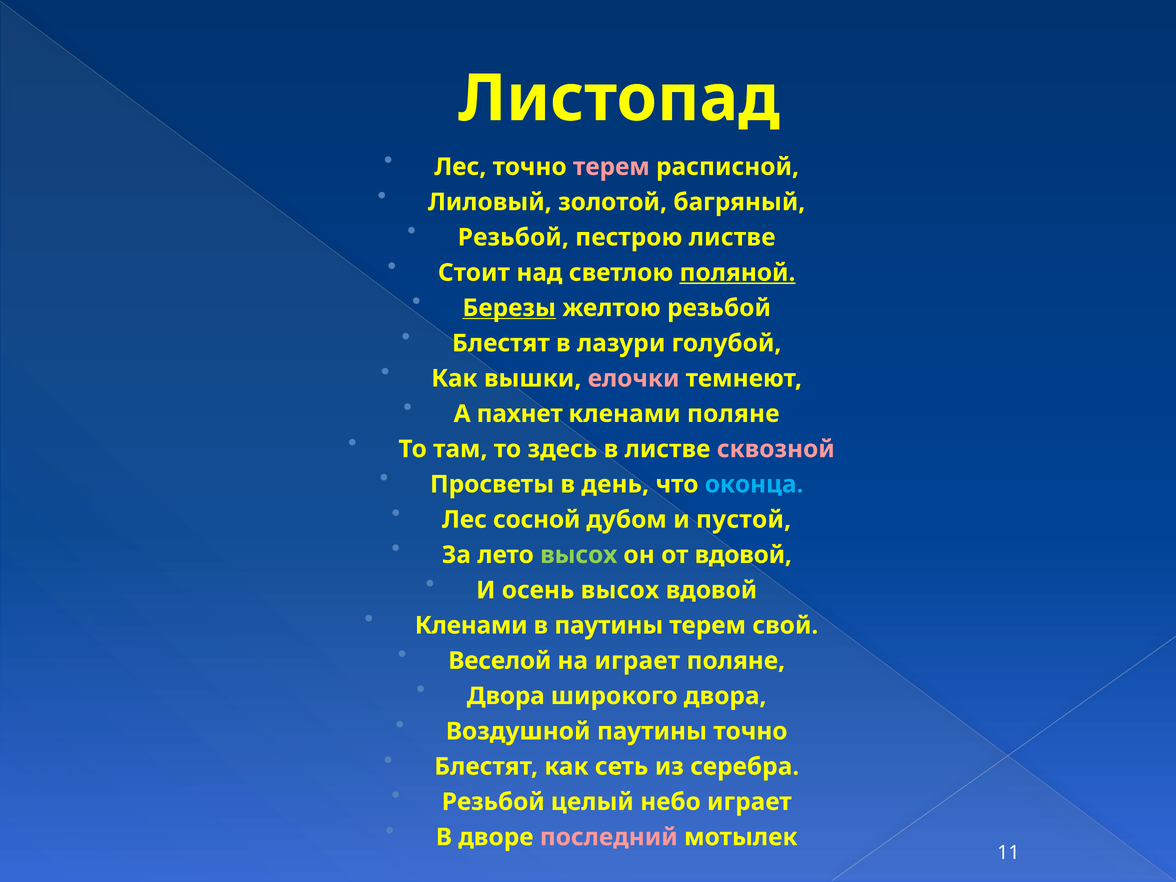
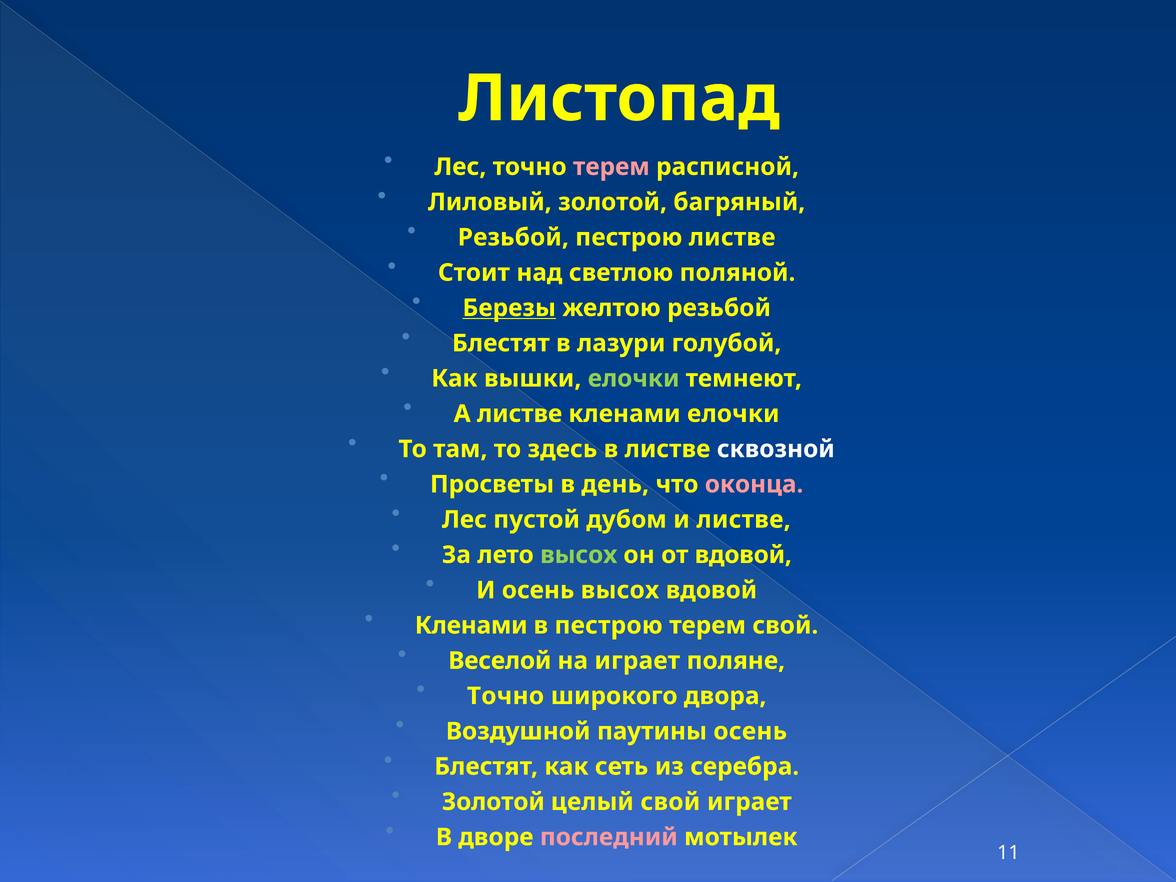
поляной underline: present -> none
елочки at (634, 379) colour: pink -> light green
А пахнет: пахнет -> листве
кленами поляне: поляне -> елочки
сквозной colour: pink -> white
оконца colour: light blue -> pink
сосной: сосной -> пустой
и пустой: пустой -> листве
в паутины: паутины -> пестрою
Двора at (506, 696): Двора -> Точно
паутины точно: точно -> осень
Резьбой at (493, 802): Резьбой -> Золотой
целый небо: небо -> свой
